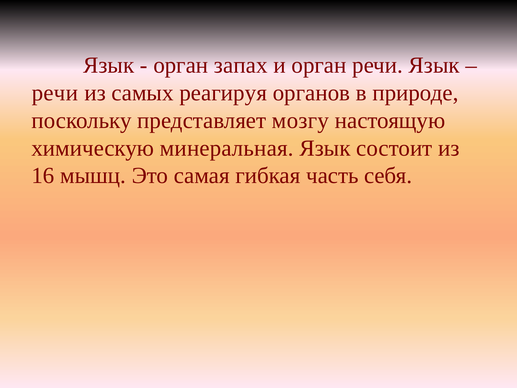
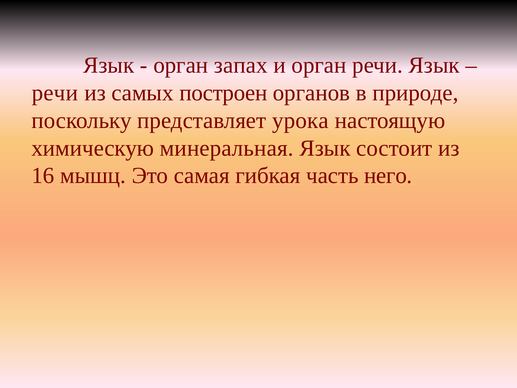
реагируя: реагируя -> построен
мозгу: мозгу -> урока
себя: себя -> него
